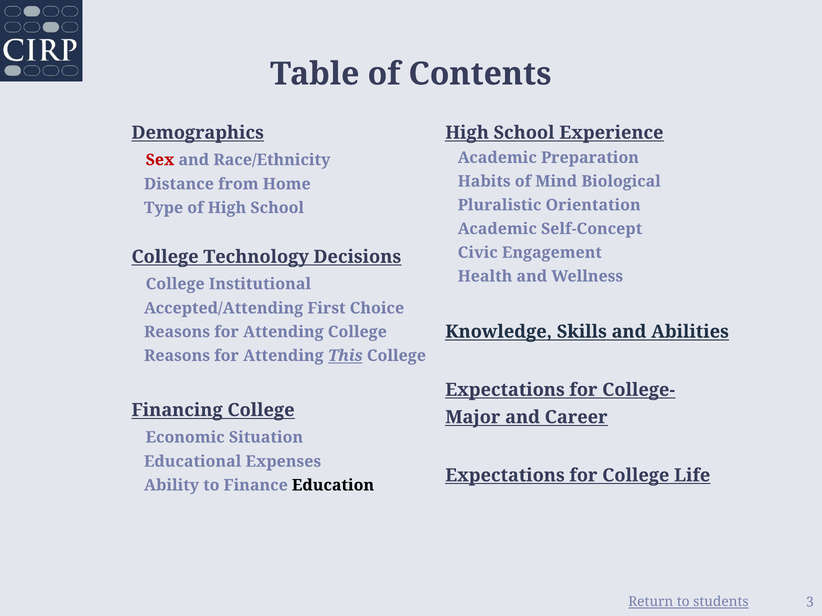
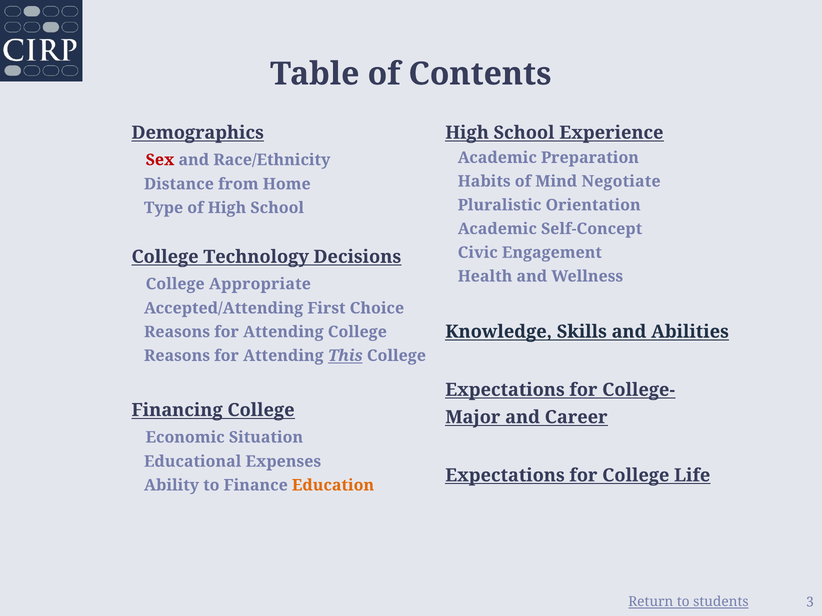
Biological: Biological -> Negotiate
Institutional: Institutional -> Appropriate
Education colour: black -> orange
